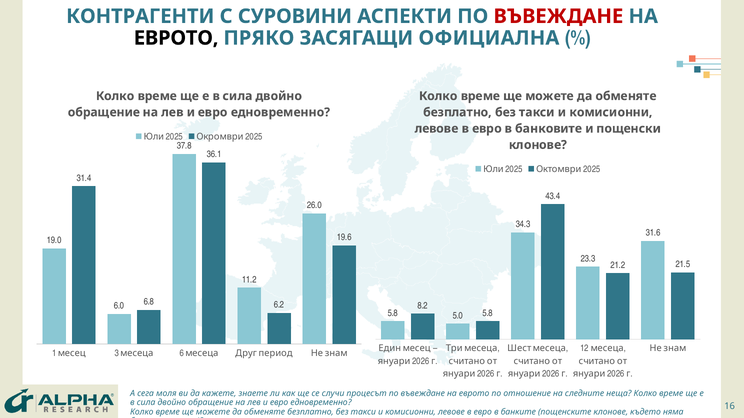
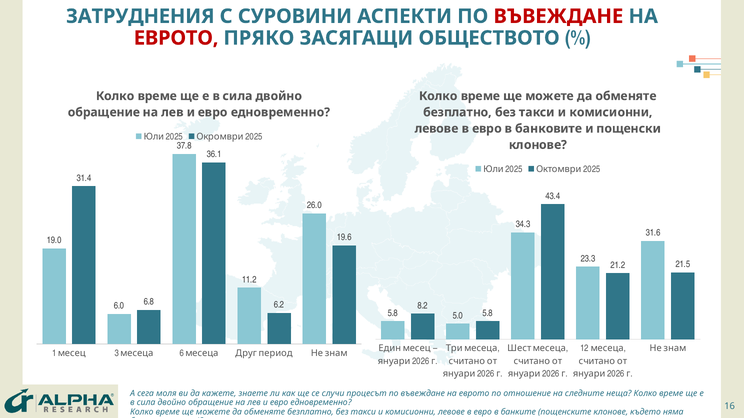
КОНТРАГЕНТИ: КОНТРАГЕНТИ -> ЗАТРУДНЕНИЯ
ЕВРОТО at (176, 38) colour: black -> red
ОФИЦИАЛНА: ОФИЦИАЛНА -> ОБЩЕСТВОТО
